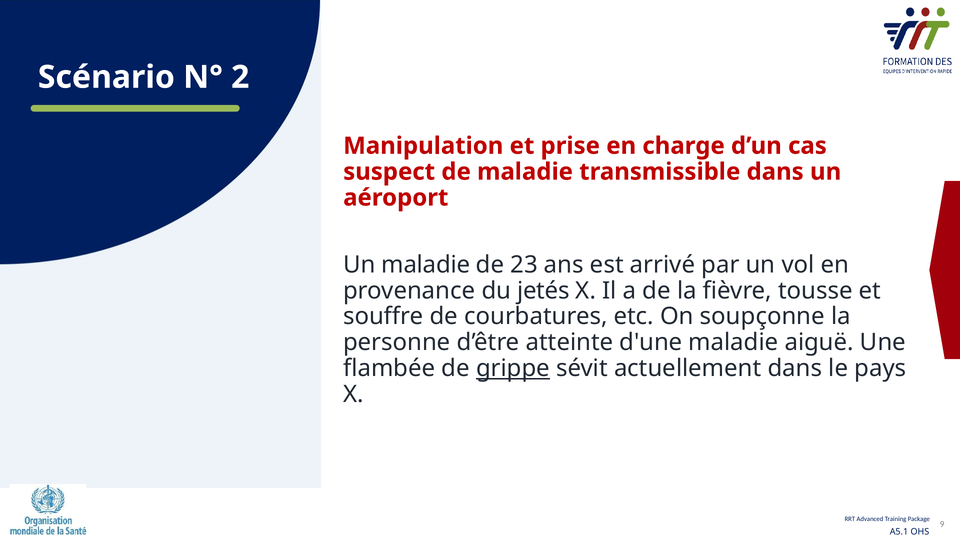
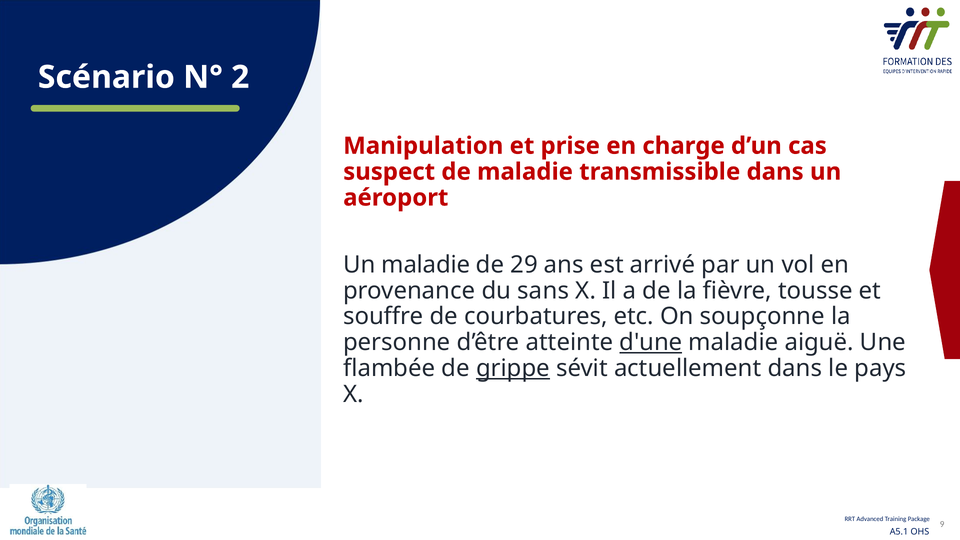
23: 23 -> 29
jetés: jetés -> sans
d'une underline: none -> present
